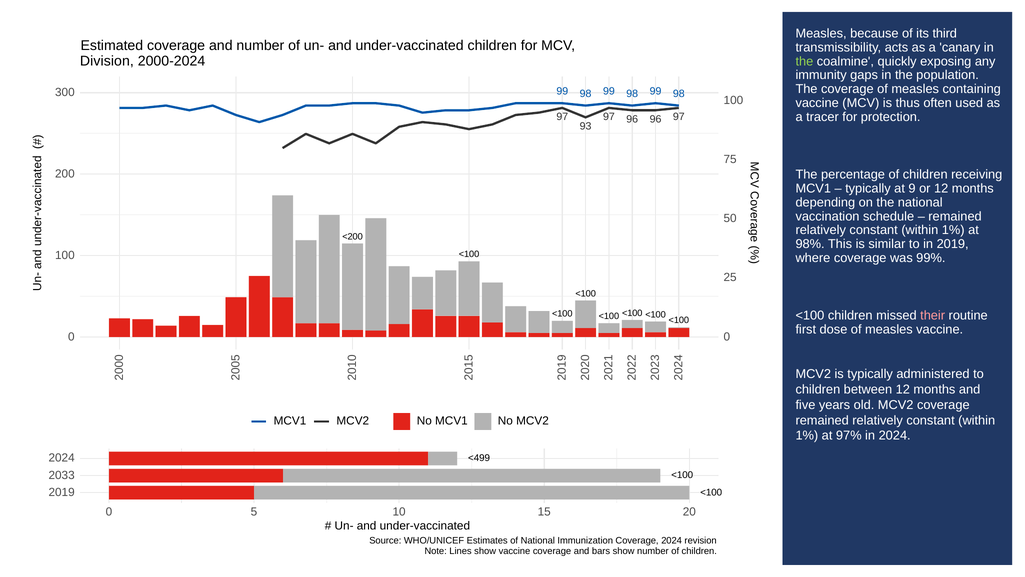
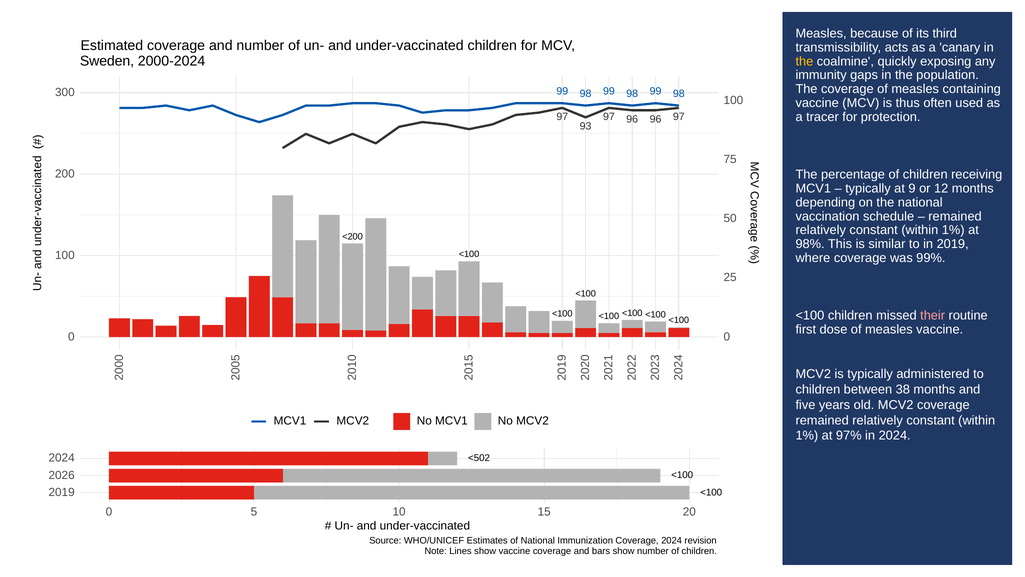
Division: Division -> Sweden
the at (804, 61) colour: light green -> yellow
between 12: 12 -> 38
<499: <499 -> <502
2033: 2033 -> 2026
